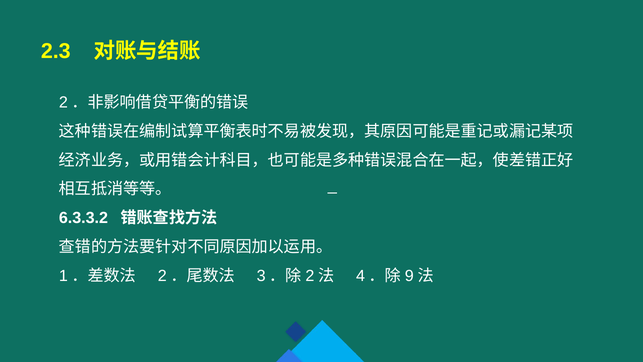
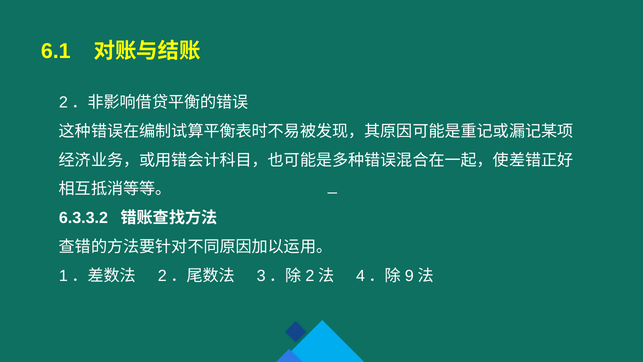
2.3: 2.3 -> 6.1
